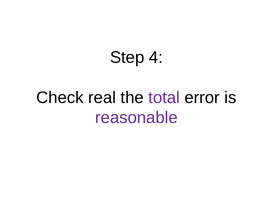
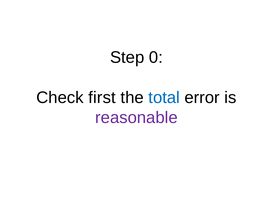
4: 4 -> 0
real: real -> first
total colour: purple -> blue
